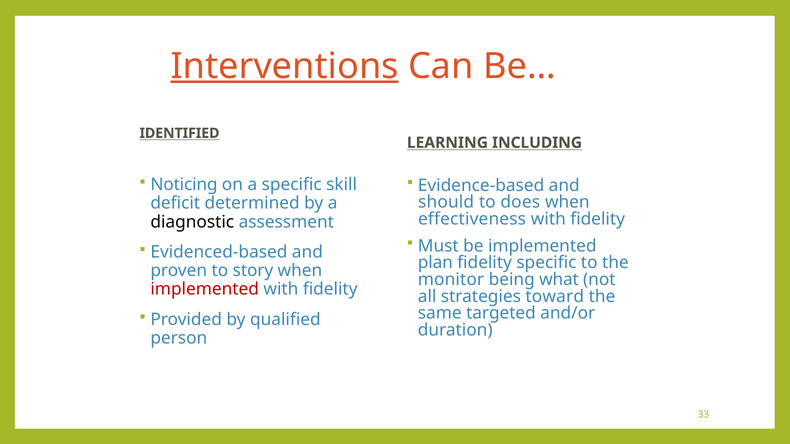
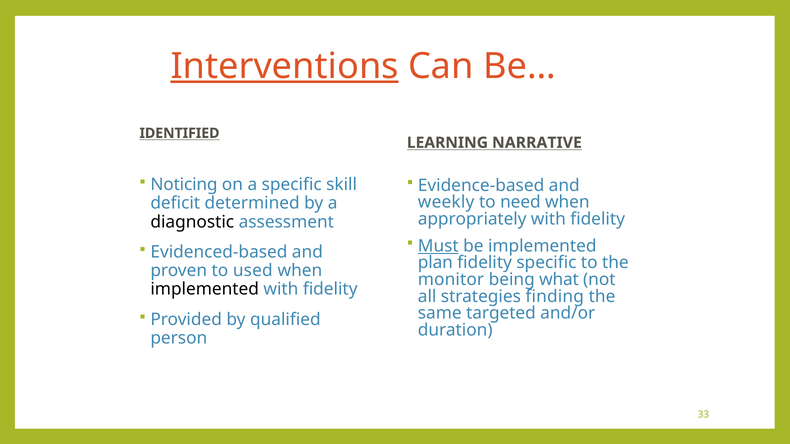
INCLUDING: INCLUDING -> NARRATIVE
should: should -> weekly
does: does -> need
effectiveness: effectiveness -> appropriately
Must underline: none -> present
story: story -> used
implemented at (205, 290) colour: red -> black
toward: toward -> finding
